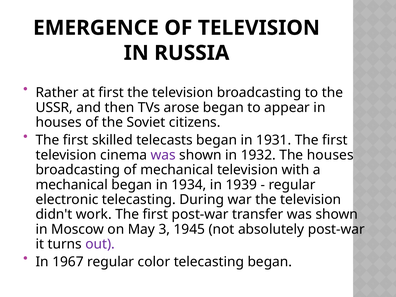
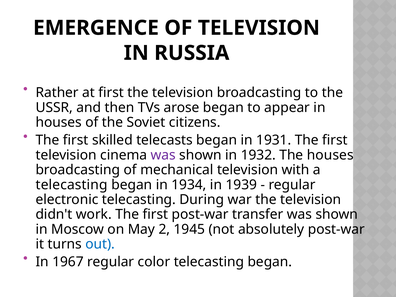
mechanical at (72, 185): mechanical -> telecasting
3: 3 -> 2
out colour: purple -> blue
